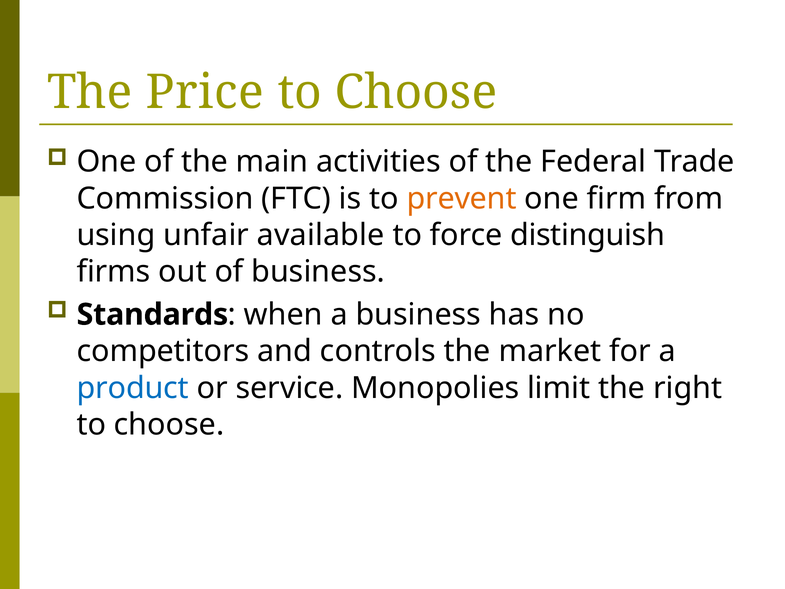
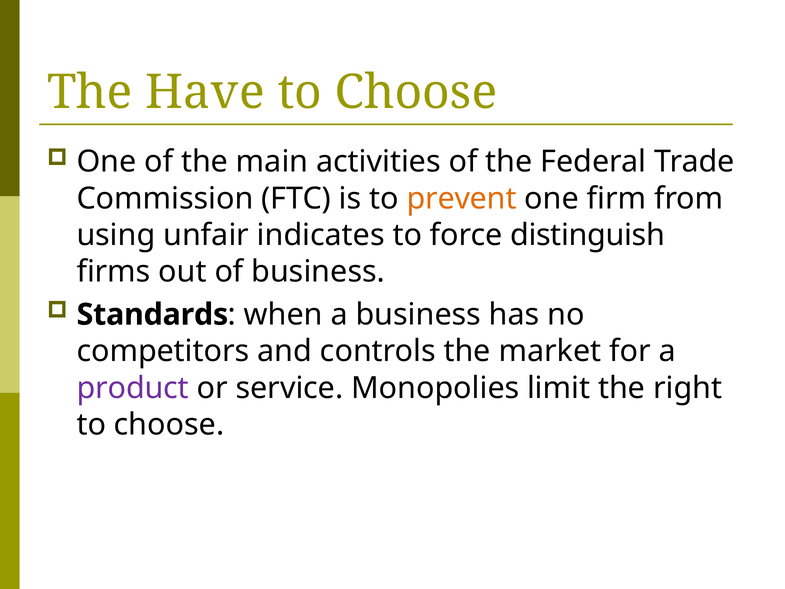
Price: Price -> Have
available: available -> indicates
product colour: blue -> purple
